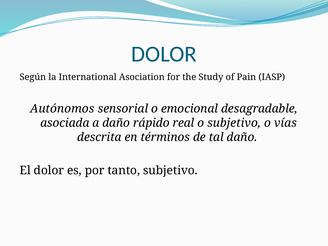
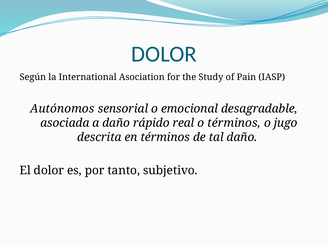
o subjetivo: subjetivo -> términos
vías: vías -> jugo
